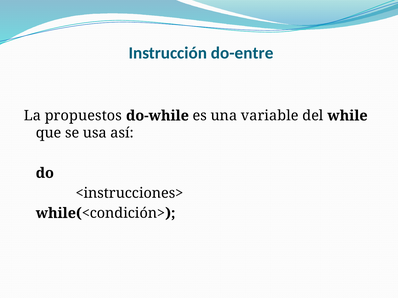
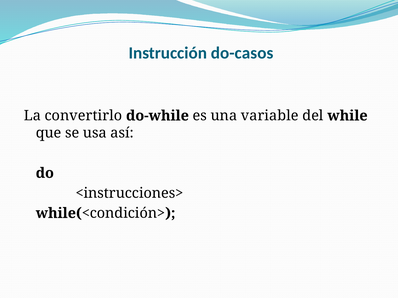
do-entre: do-entre -> do-casos
propuestos: propuestos -> convertirlo
